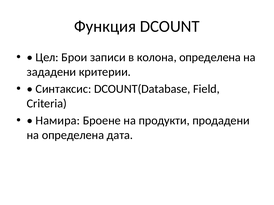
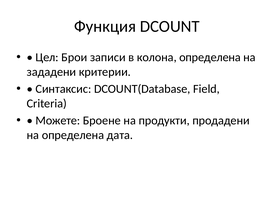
Намира: Намира -> Можете
